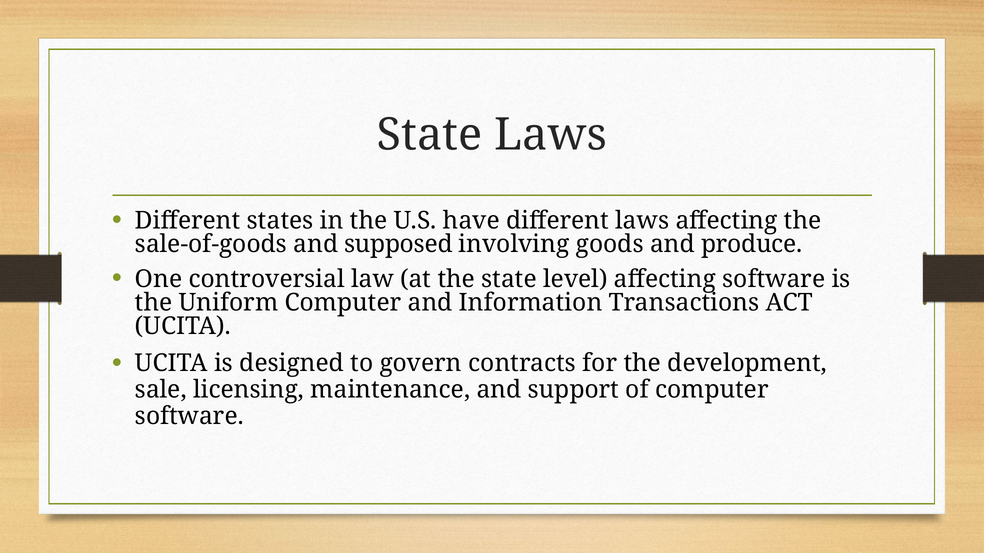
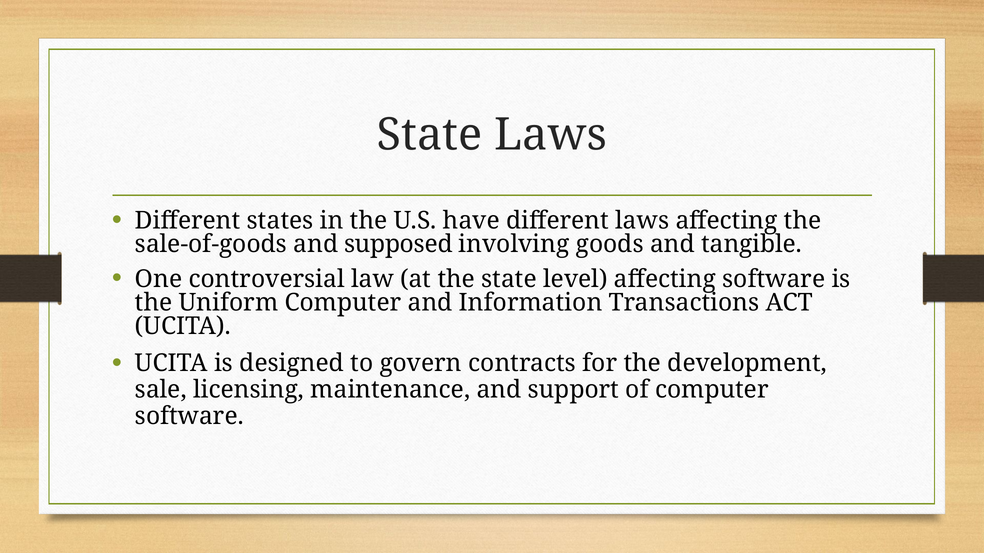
produce: produce -> tangible
